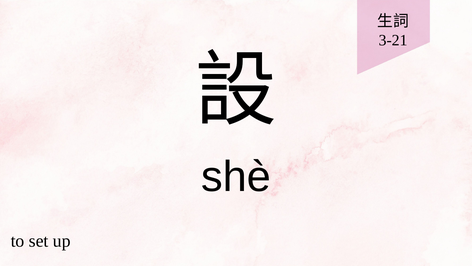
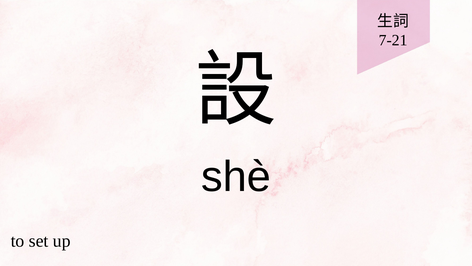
3-21: 3-21 -> 7-21
